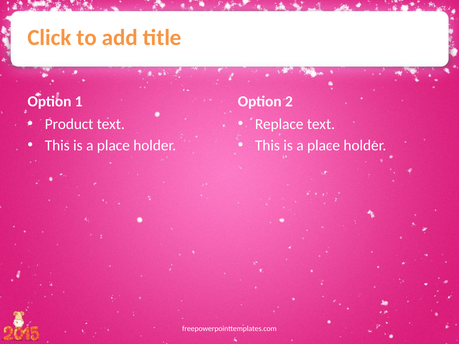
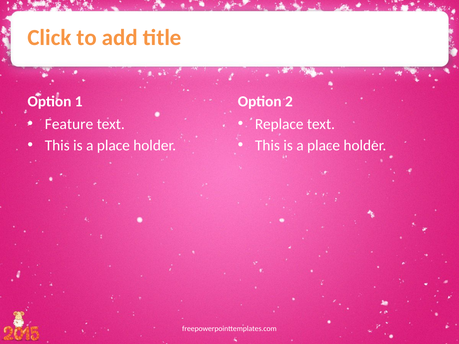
Product: Product -> Feature
